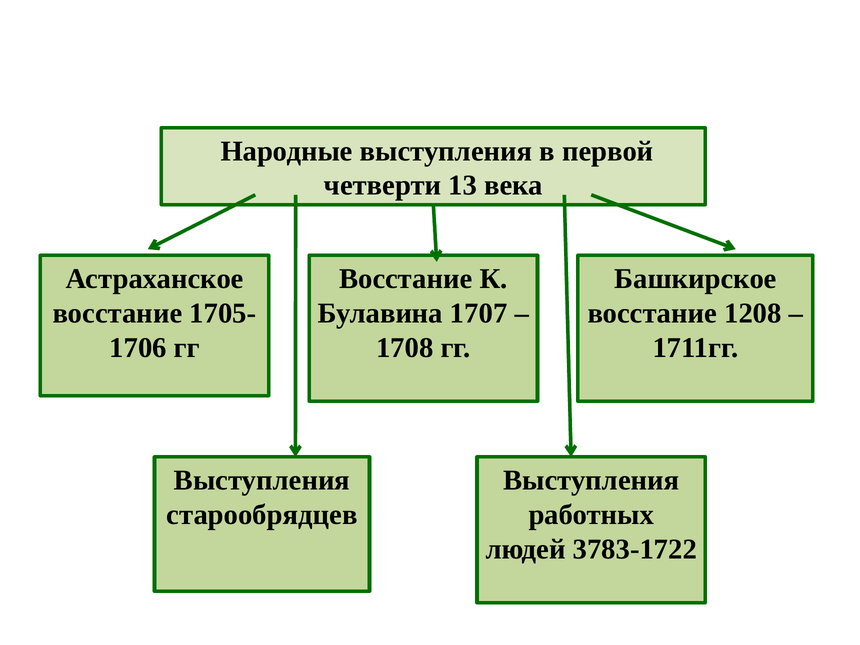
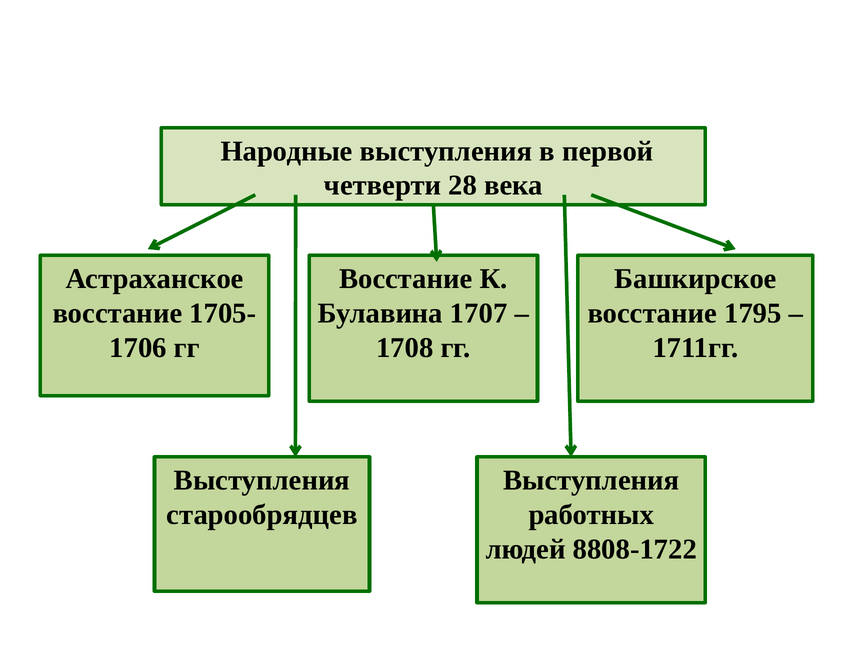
13: 13 -> 28
1208: 1208 -> 1795
3783-1722: 3783-1722 -> 8808-1722
